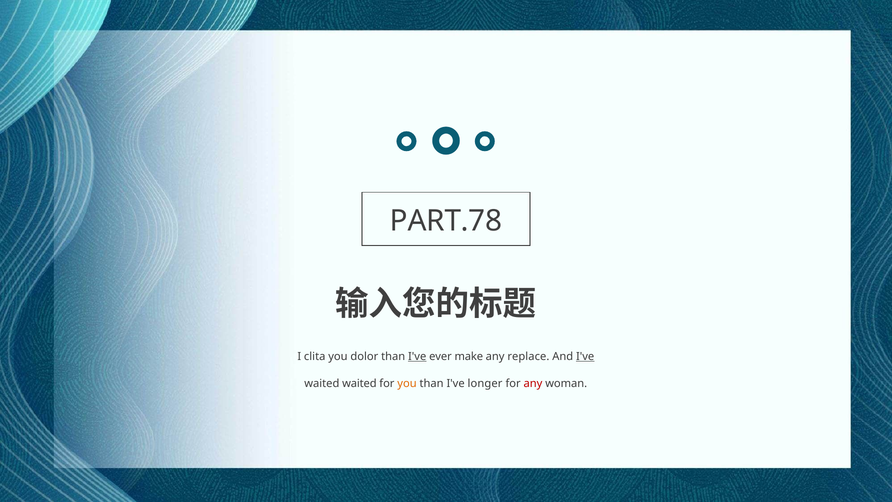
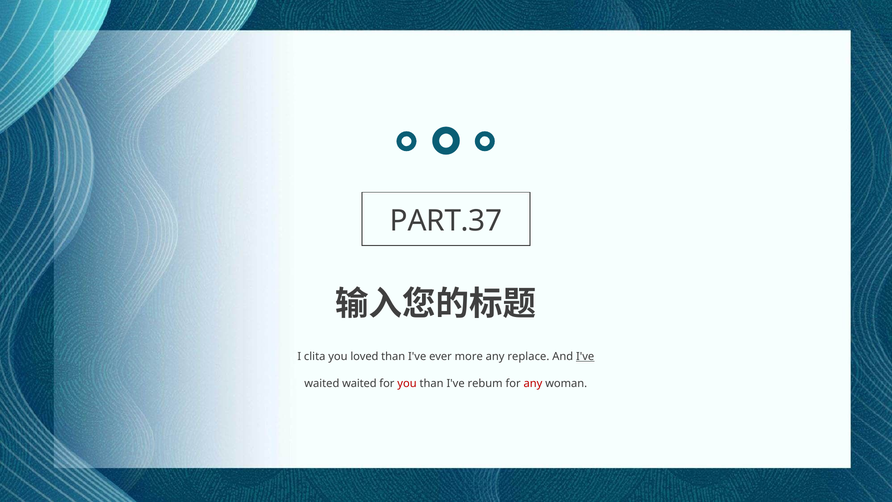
PART.78: PART.78 -> PART.37
dolor: dolor -> loved
I've at (417, 356) underline: present -> none
make: make -> more
you at (407, 383) colour: orange -> red
longer: longer -> rebum
